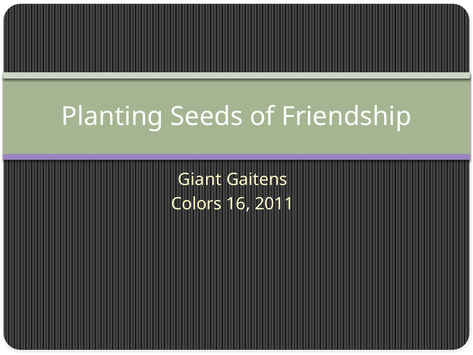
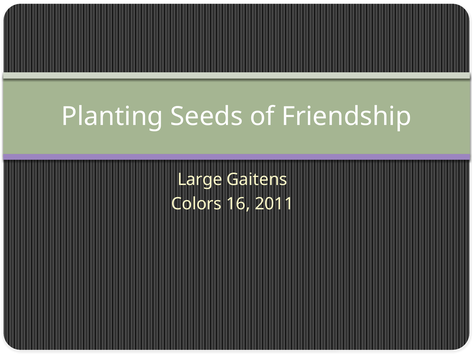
Giant: Giant -> Large
